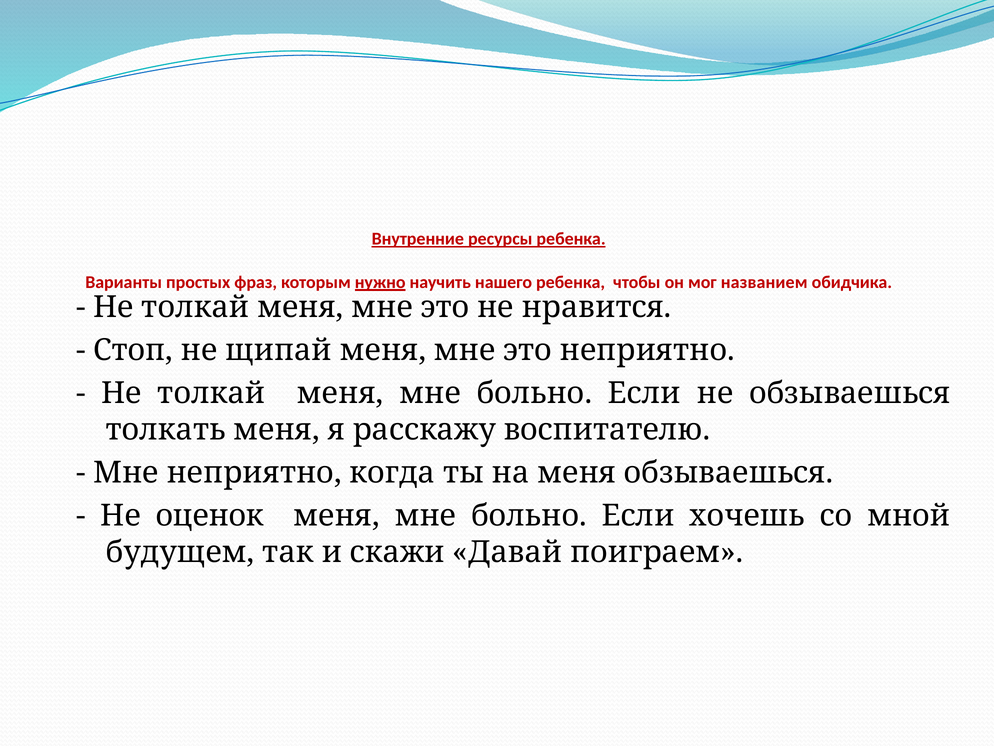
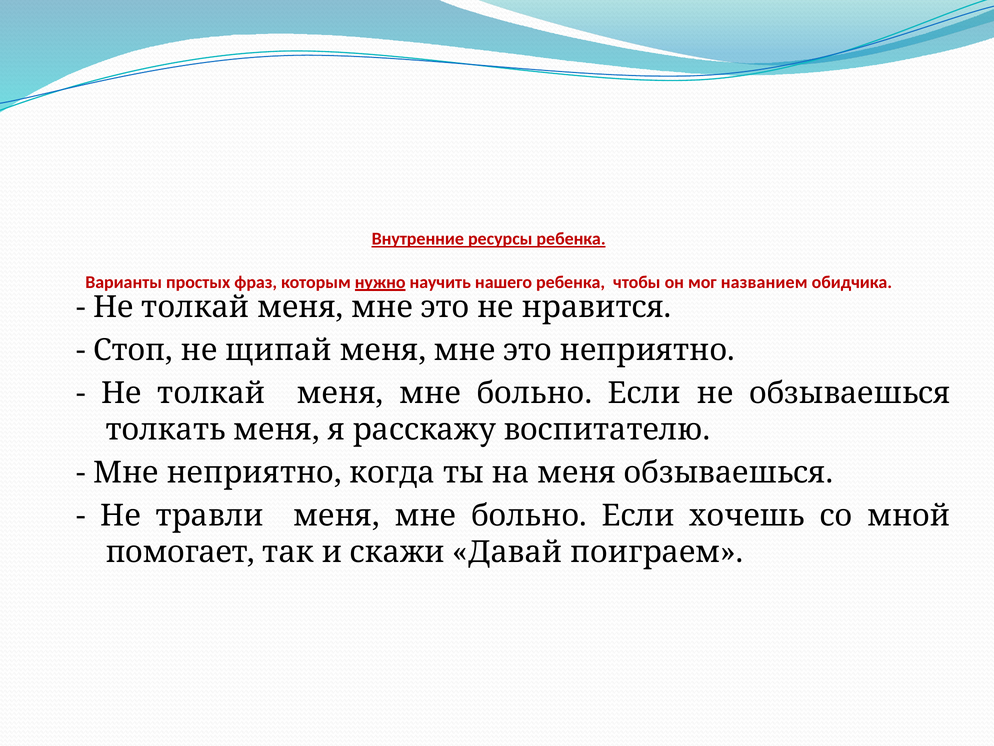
оценок: оценок -> травли
будущем: будущем -> помогает
